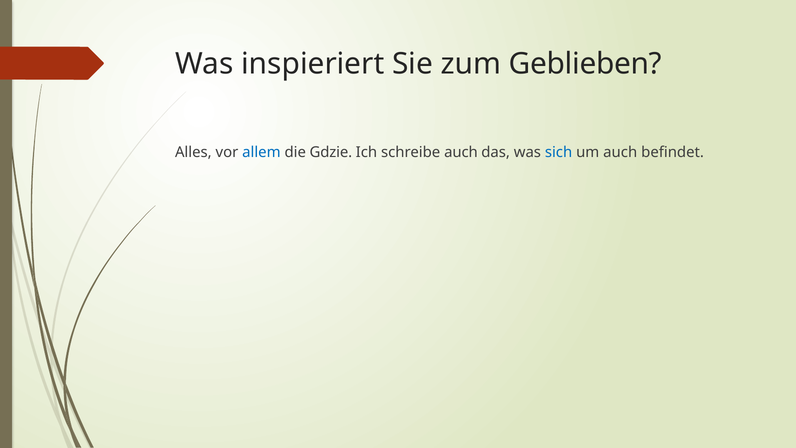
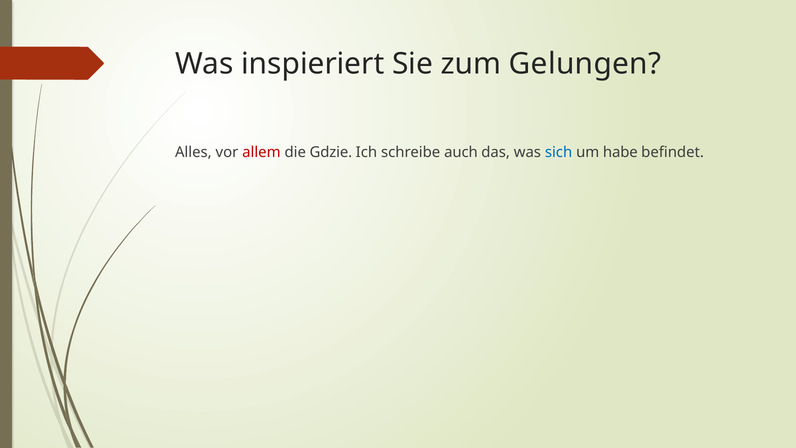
Geblieben: Geblieben -> Gelungen
allem colour: blue -> red
um auch: auch -> habe
